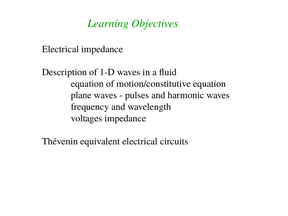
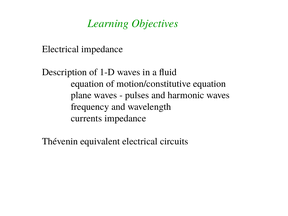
voltages: voltages -> currents
